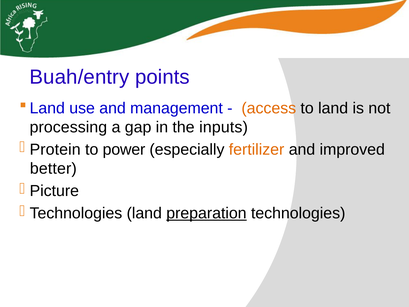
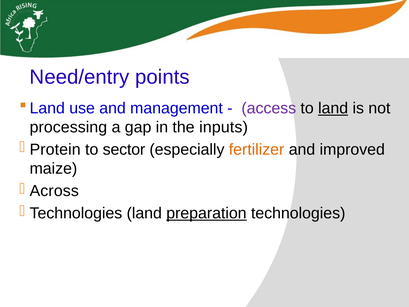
Buah/entry: Buah/entry -> Need/entry
access colour: orange -> purple
land at (333, 108) underline: none -> present
power: power -> sector
better: better -> maize
Picture: Picture -> Across
